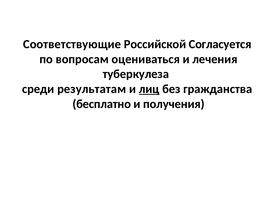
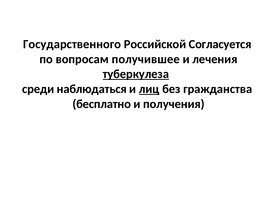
Соответствующие: Соответствующие -> Государственного
оцениваться: оцениваться -> получившее
туберкулеза underline: none -> present
результатам: результатам -> наблюдаться
